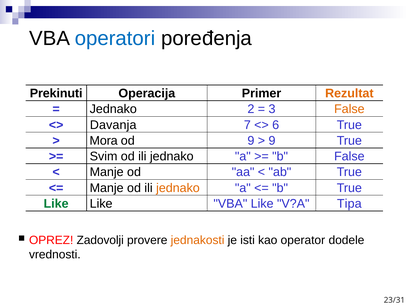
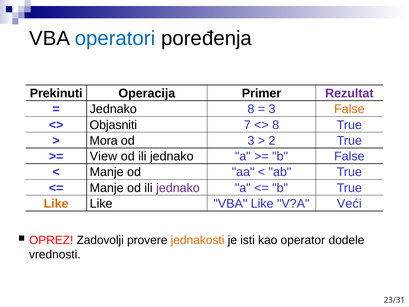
Rezultat colour: orange -> purple
Jednako 2: 2 -> 8
Davanja: Davanja -> Objasniti
6 at (276, 125): 6 -> 8
od 9: 9 -> 3
9 at (272, 141): 9 -> 2
Svim: Svim -> View
jednako at (178, 188) colour: orange -> purple
Like at (56, 203) colour: green -> orange
Tipa: Tipa -> Veći
